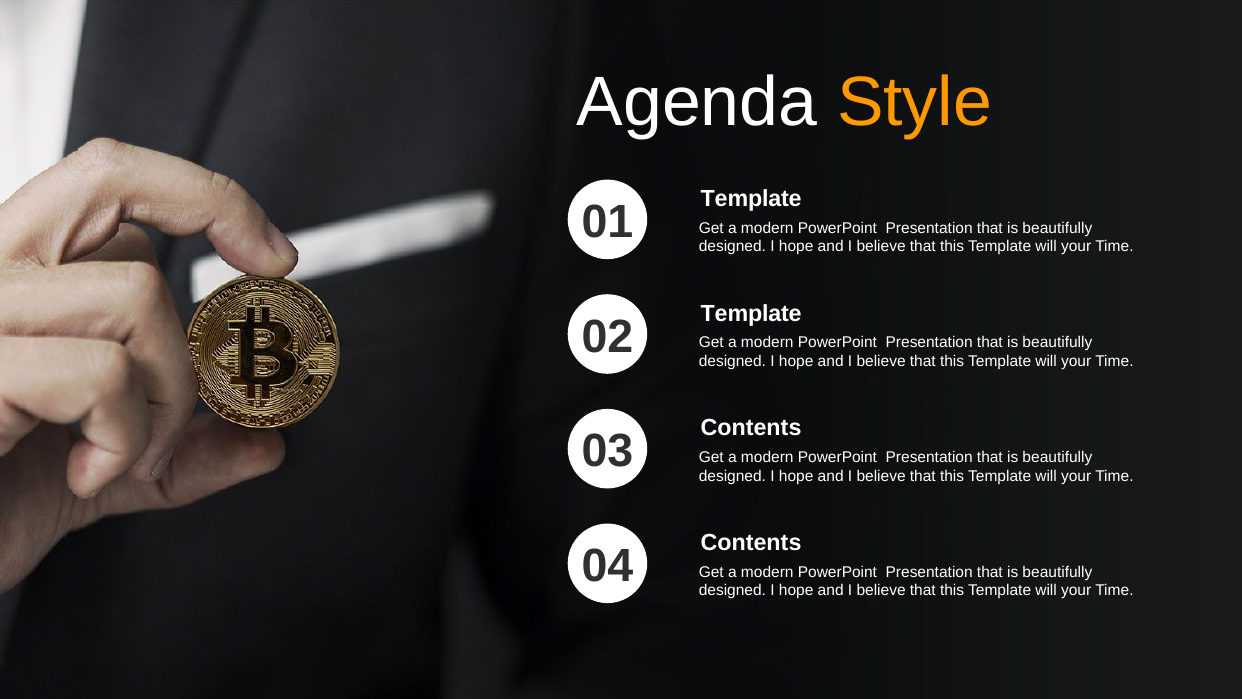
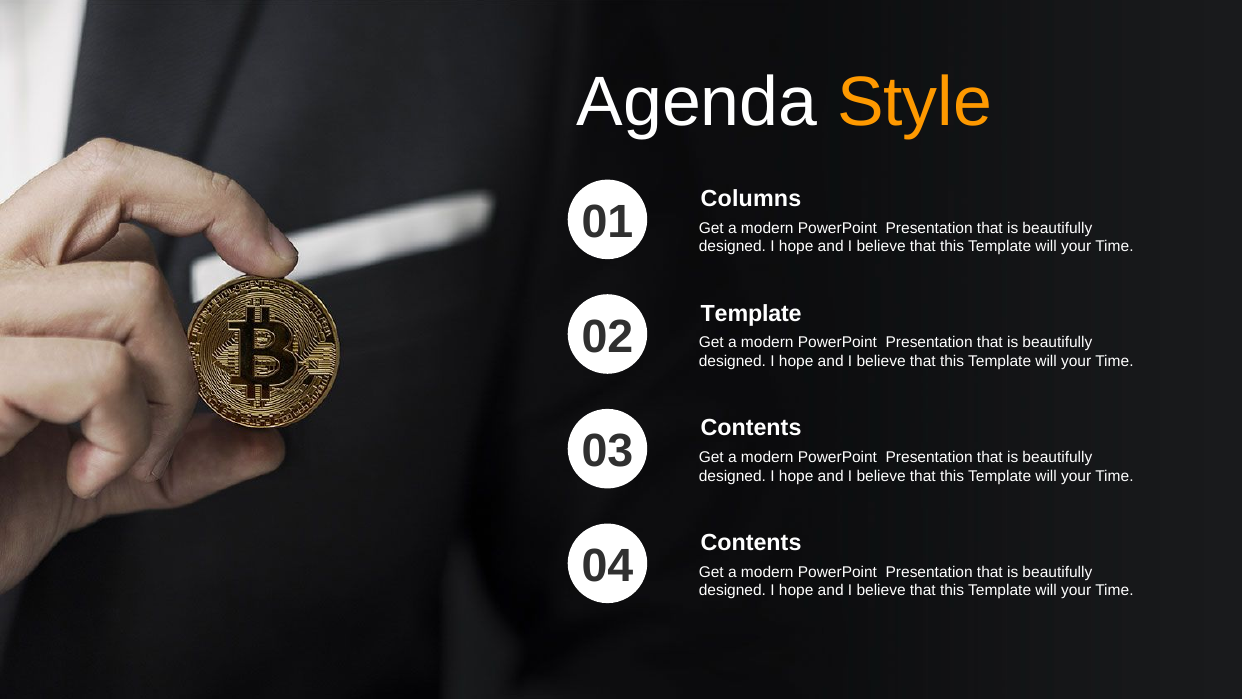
Template at (751, 199): Template -> Columns
